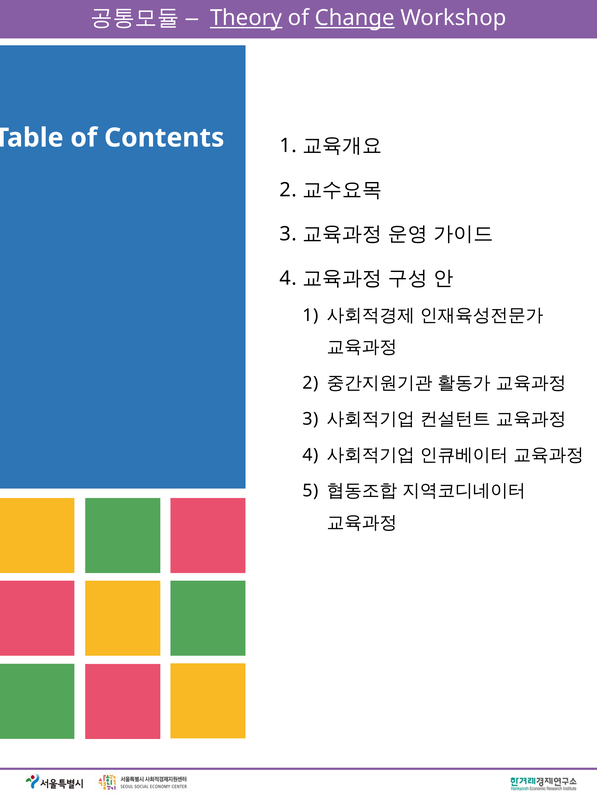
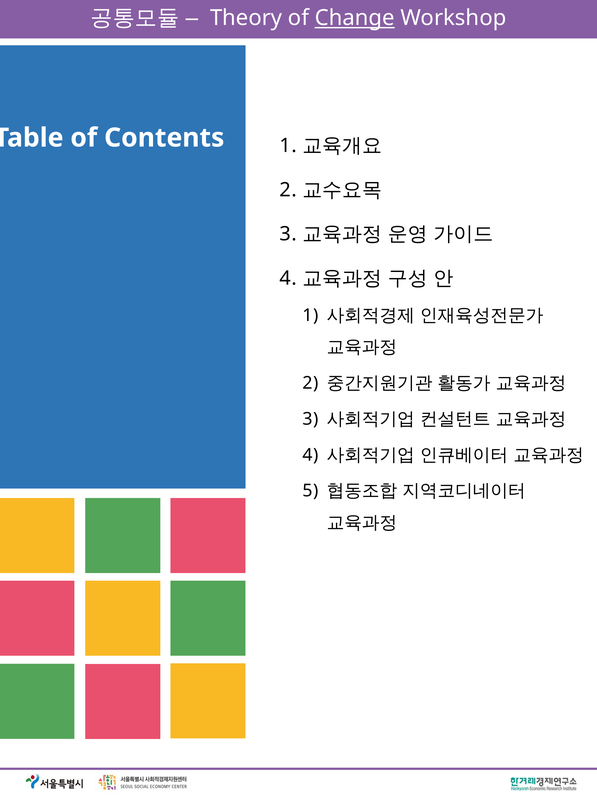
Theory underline: present -> none
